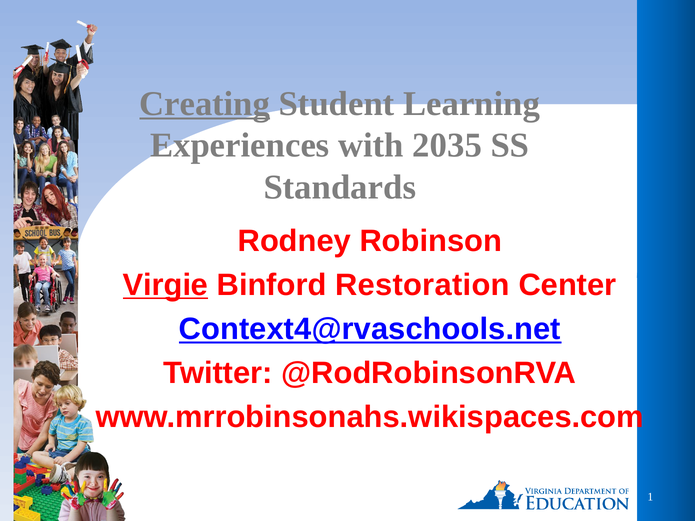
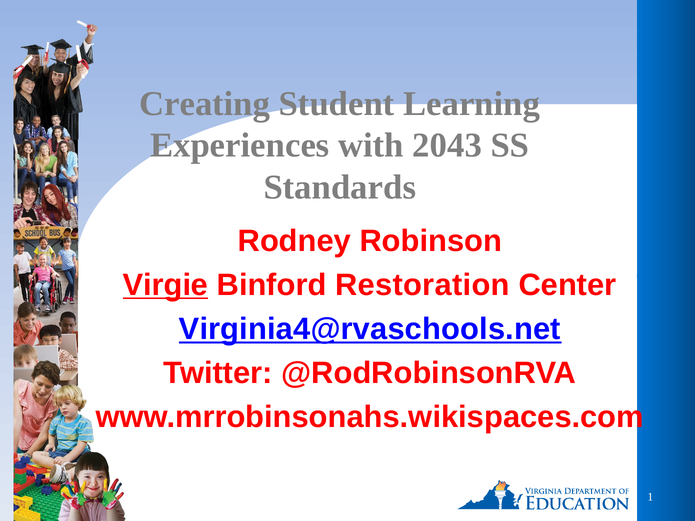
Creating underline: present -> none
2035: 2035 -> 2043
Context4@rvaschools.net: Context4@rvaschools.net -> Virginia4@rvaschools.net
